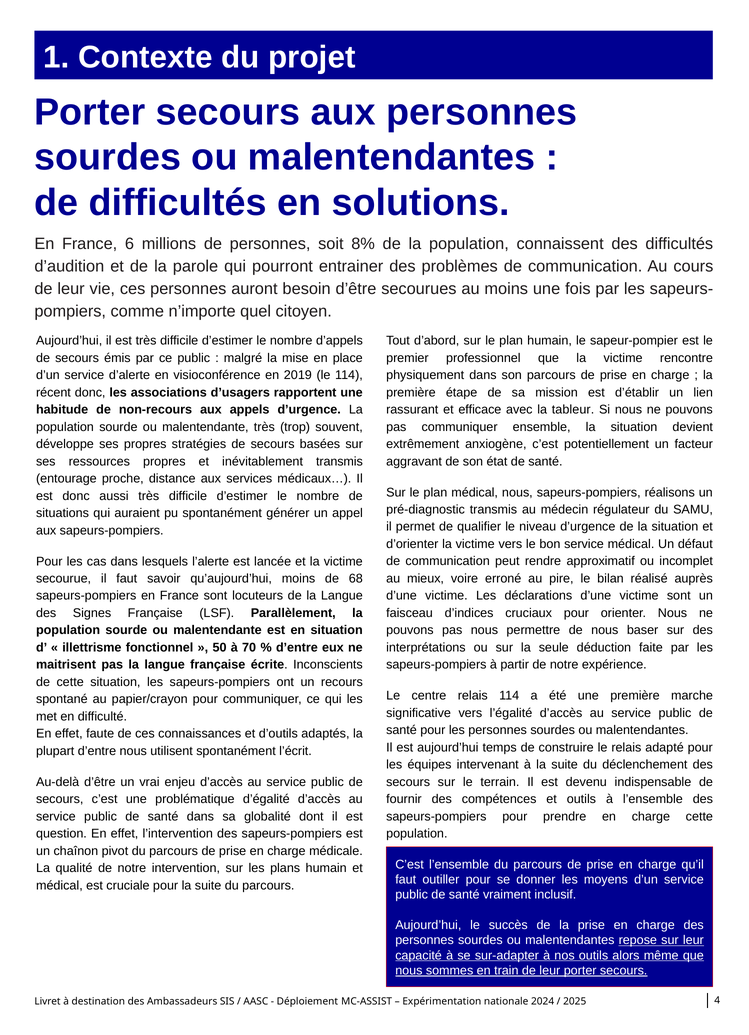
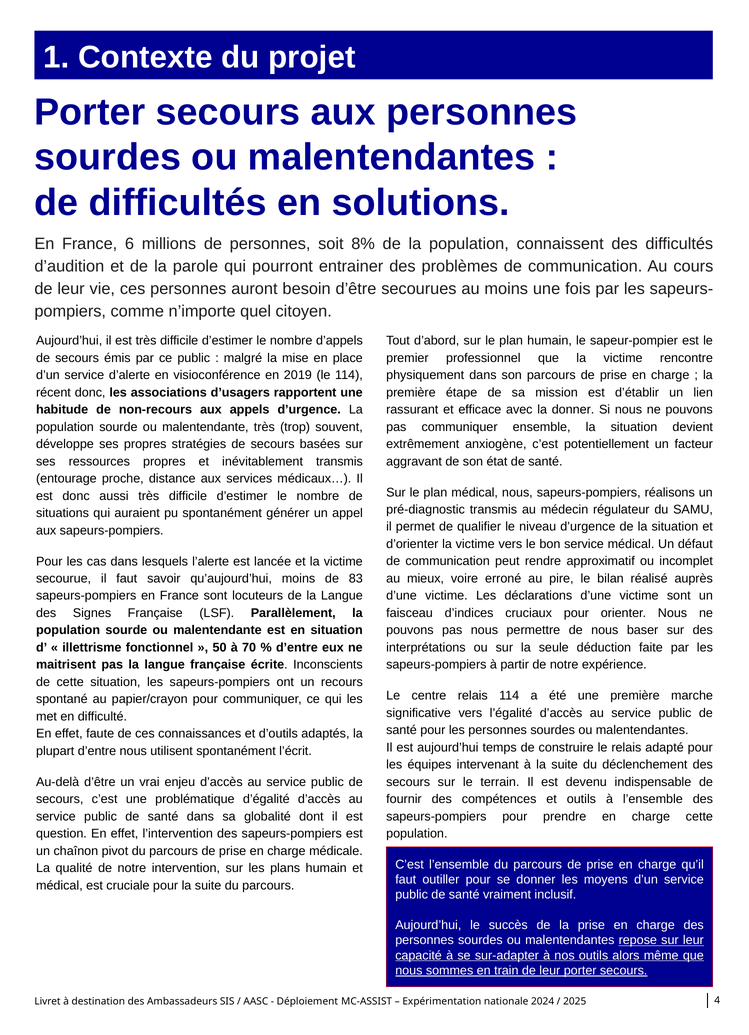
la tableur: tableur -> donner
68: 68 -> 83
